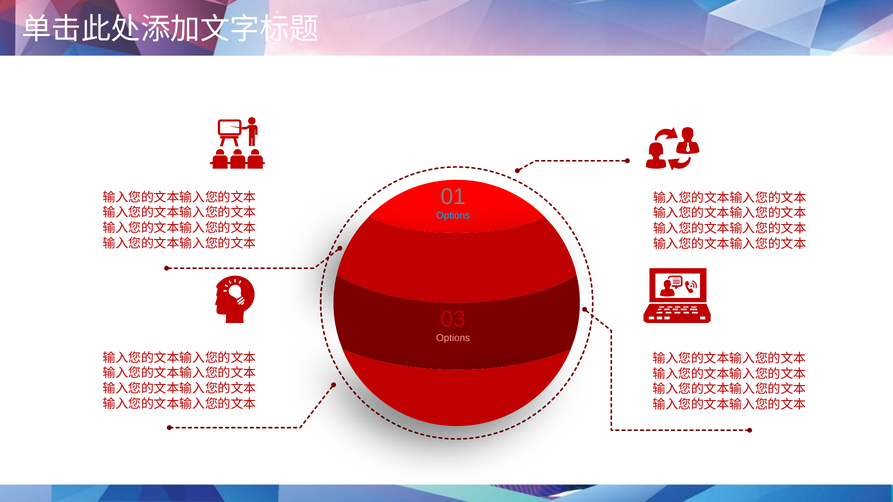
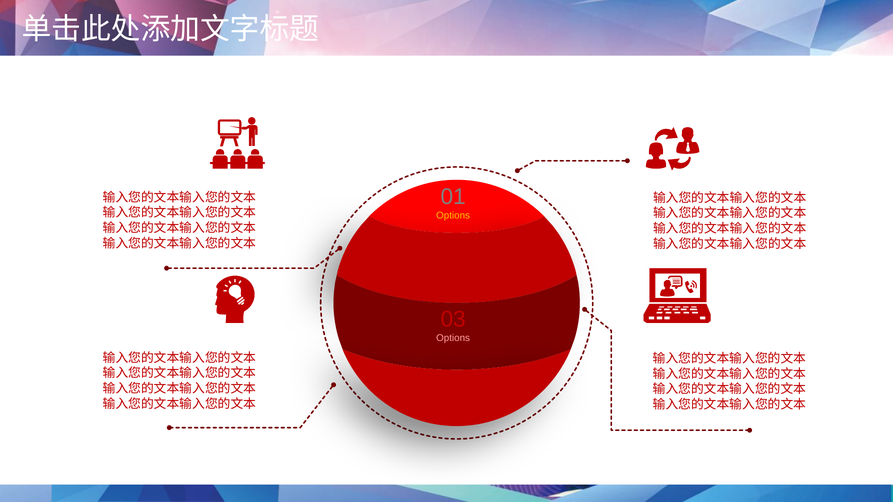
Options at (453, 216) colour: light blue -> yellow
